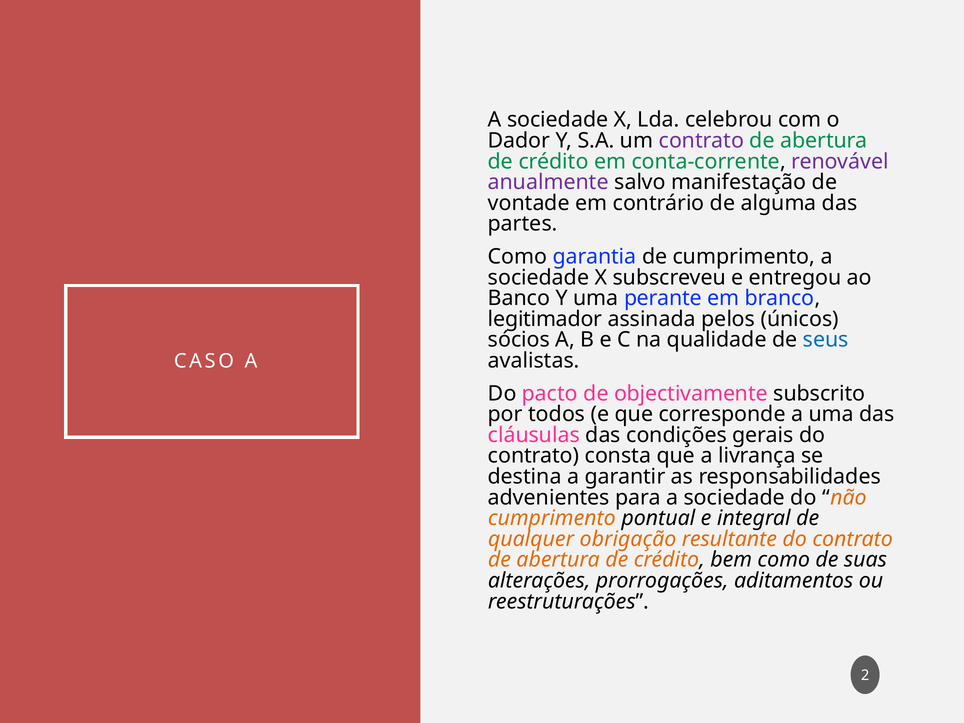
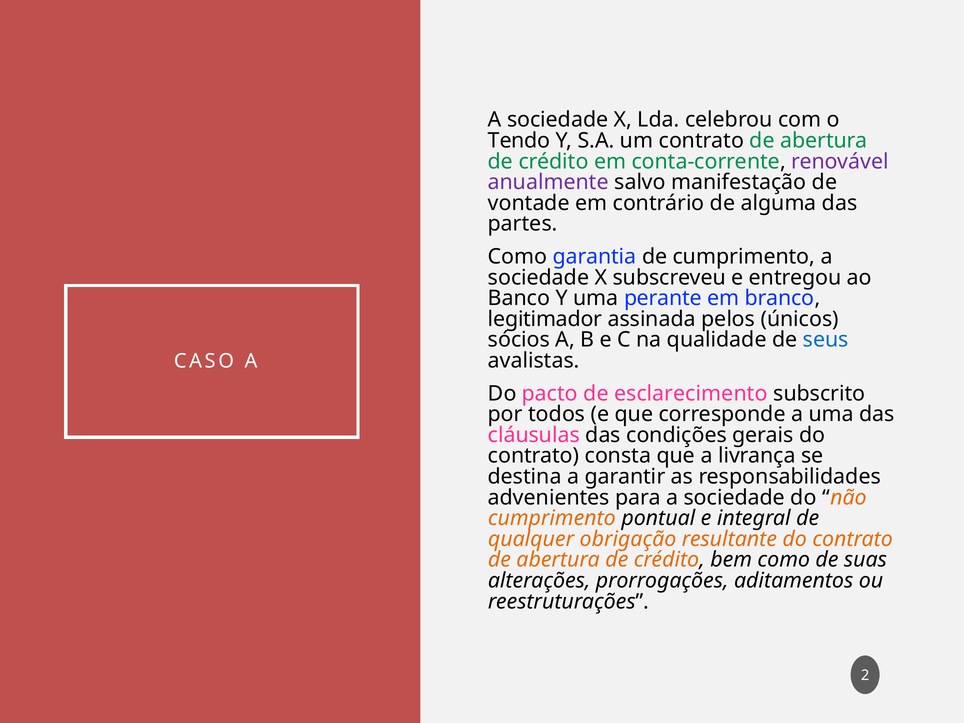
Dador: Dador -> Tendo
contrato at (701, 141) colour: purple -> black
objectivamente: objectivamente -> esclarecimento
